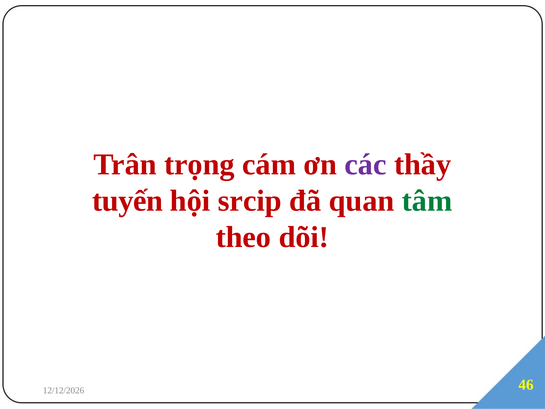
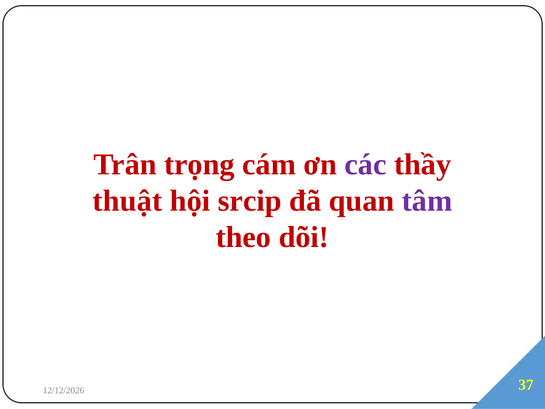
tuyến: tuyến -> thuật
tâm colour: green -> purple
46: 46 -> 37
